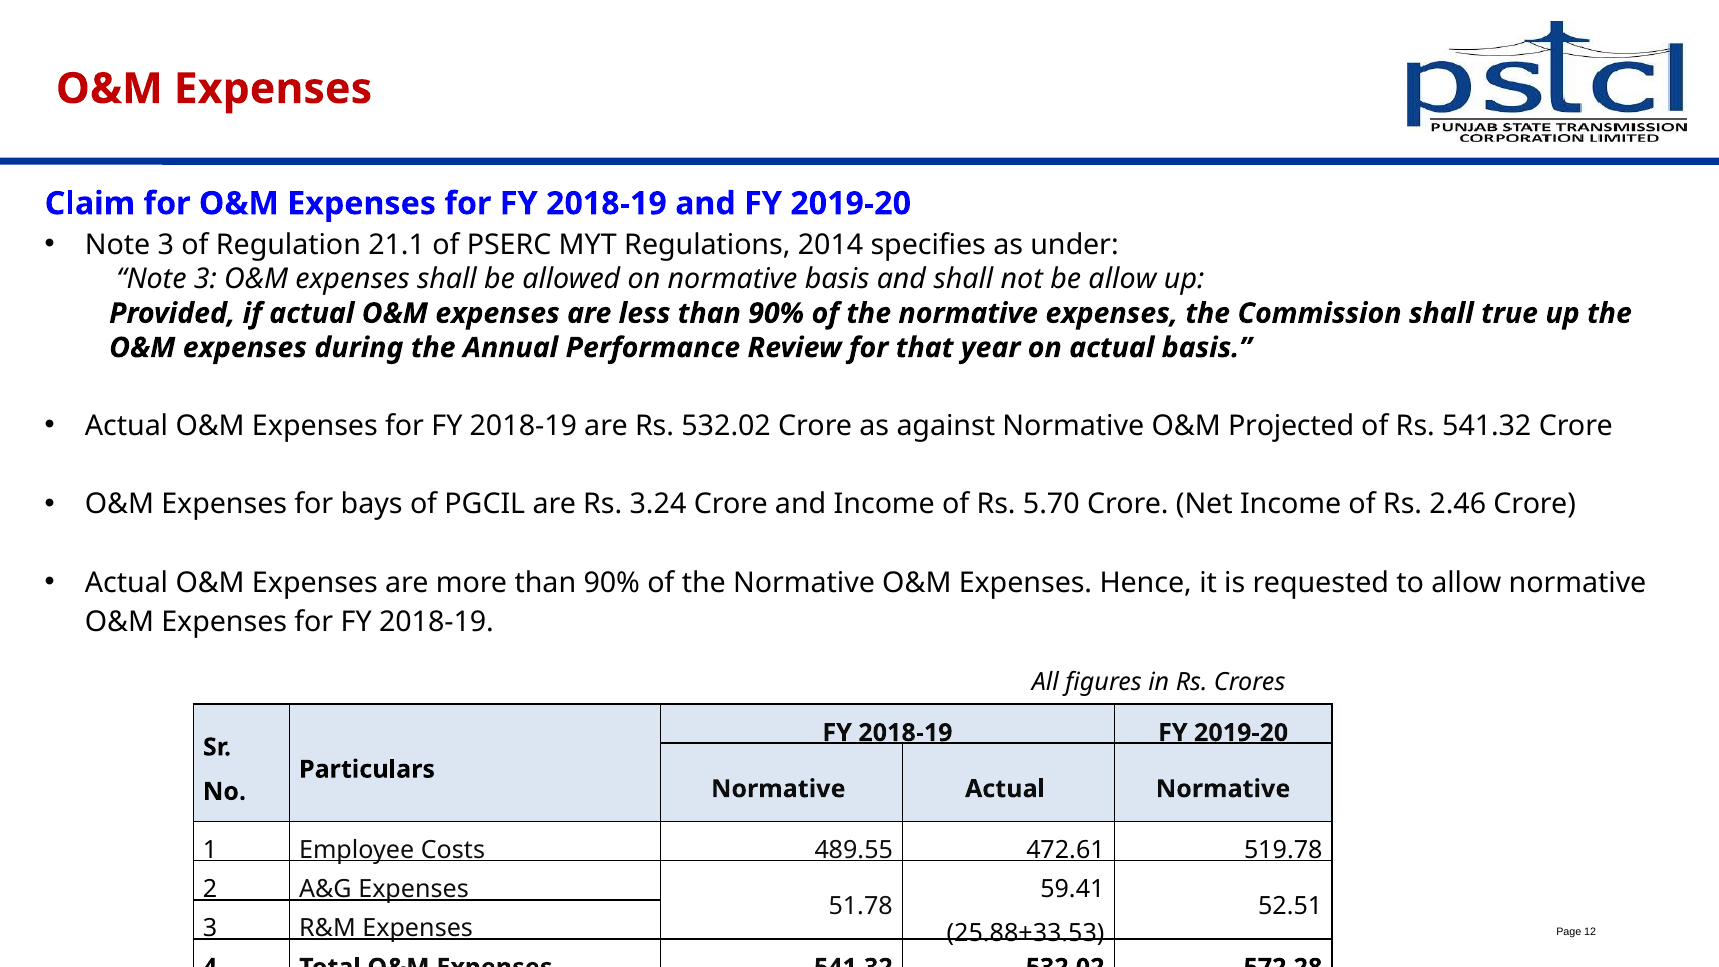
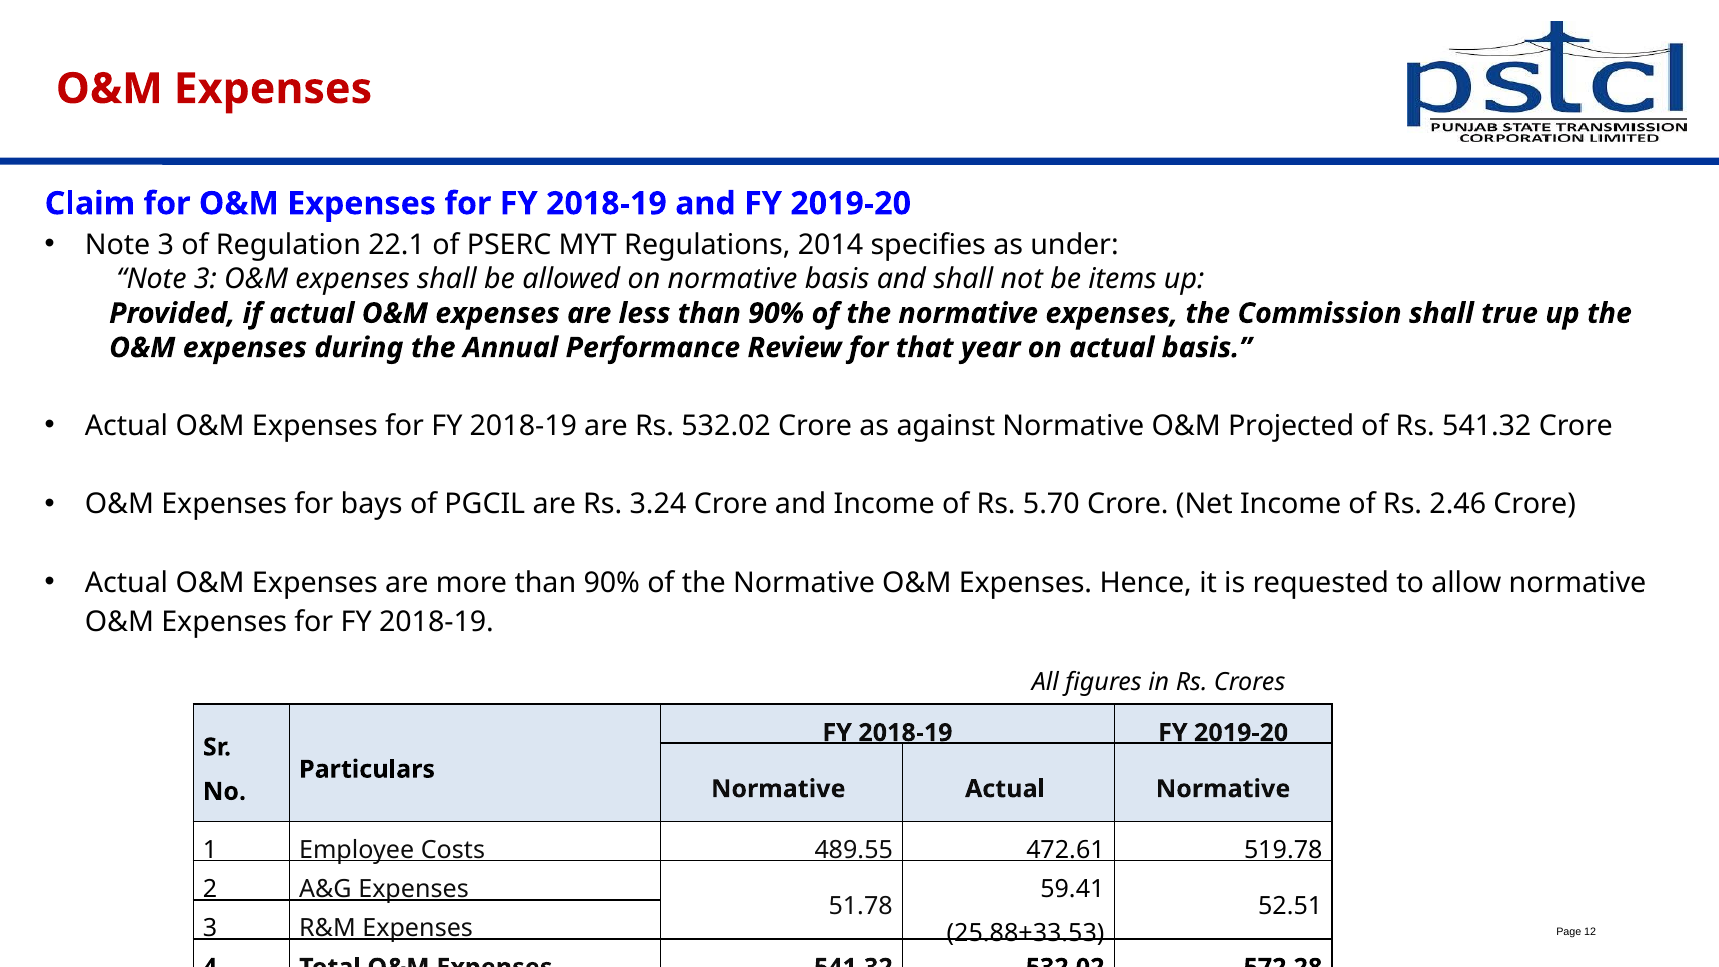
21.1: 21.1 -> 22.1
be allow: allow -> items
